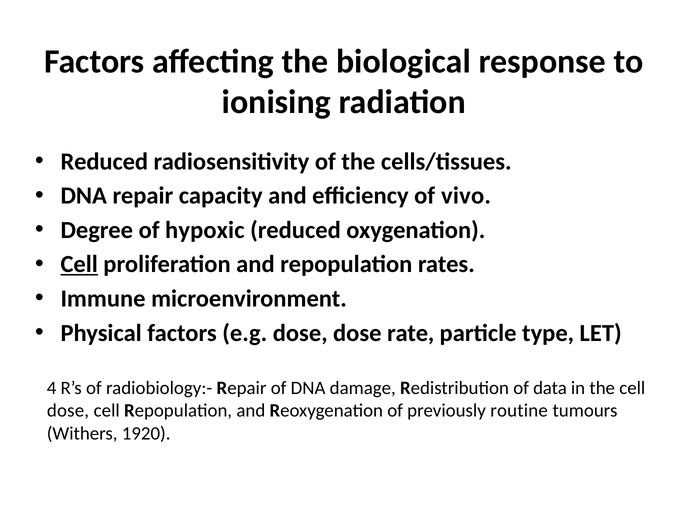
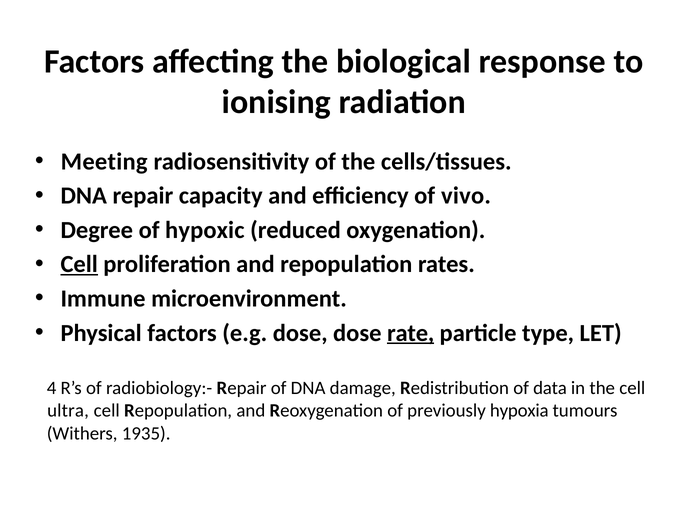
Reduced at (104, 162): Reduced -> Meeting
rate underline: none -> present
dose at (68, 411): dose -> ultra
routine: routine -> hypoxia
1920: 1920 -> 1935
